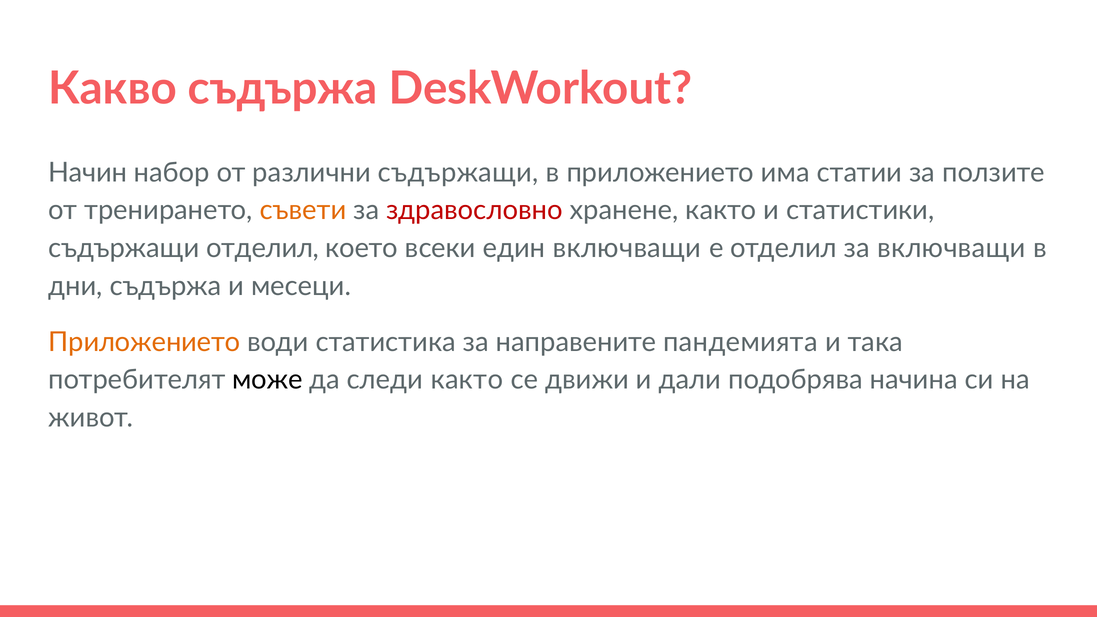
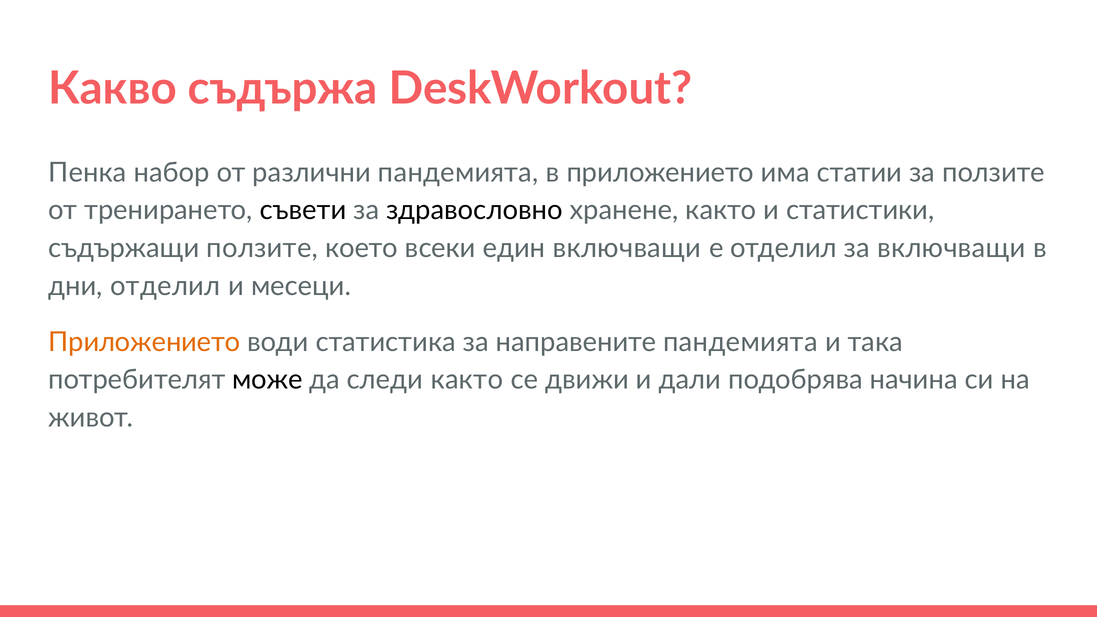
Начин: Начин -> Пенка
различни съдържащи: съдържащи -> пандемията
съвети colour: orange -> black
здравословно colour: red -> black
съдържащи отделил: отделил -> ползите
дни съдържа: съдържа -> отделил
